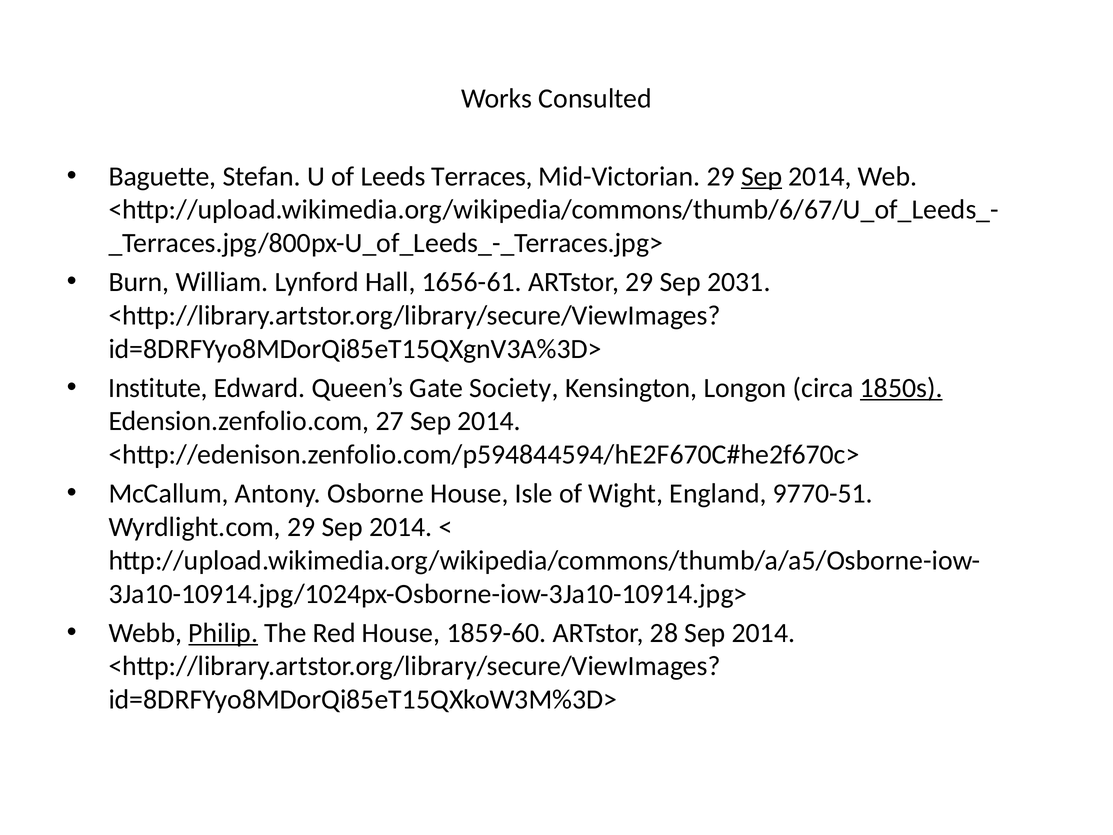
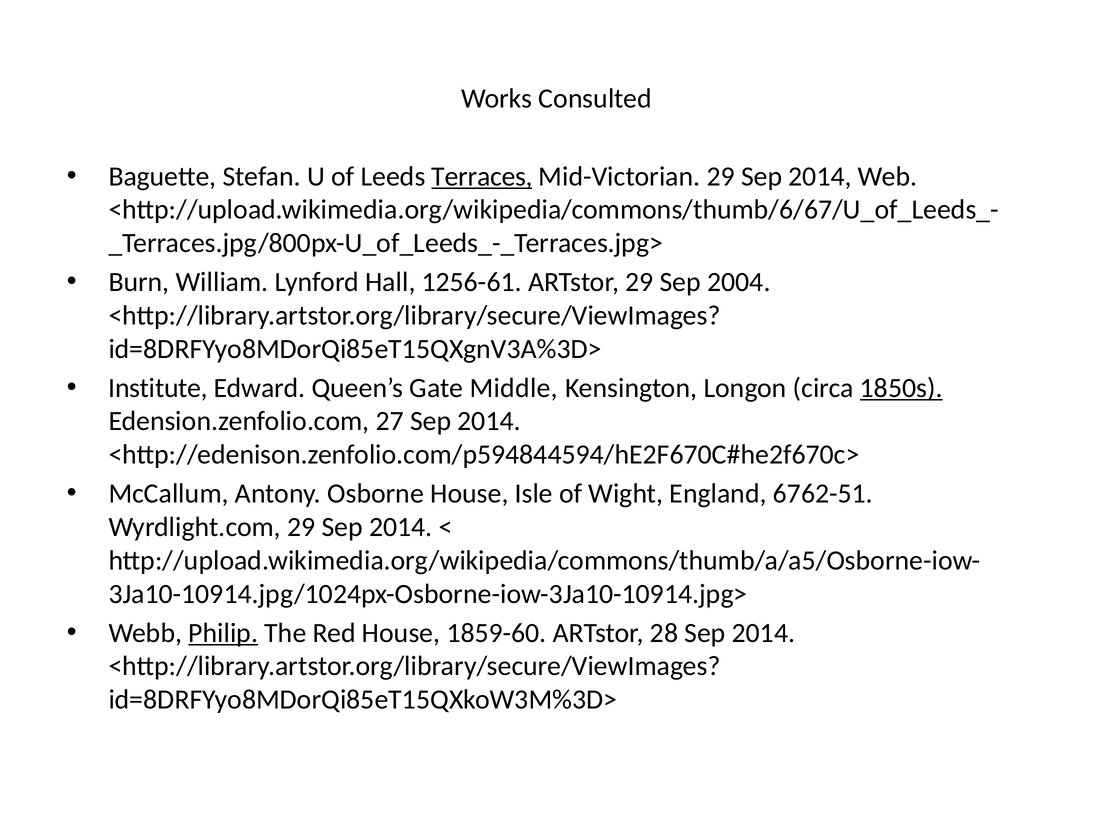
Terraces underline: none -> present
Sep at (762, 176) underline: present -> none
1656-61: 1656-61 -> 1256-61
2031: 2031 -> 2004
Society: Society -> Middle
9770-51: 9770-51 -> 6762-51
